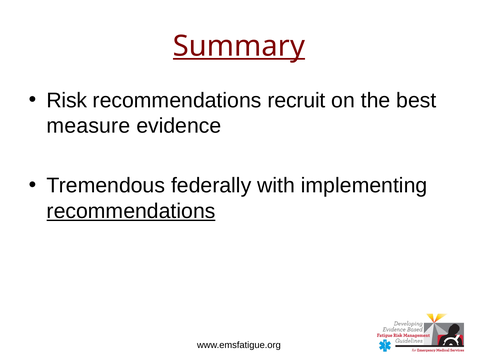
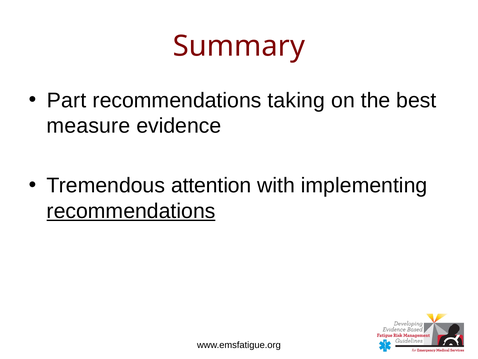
Summary underline: present -> none
Risk: Risk -> Part
recruit: recruit -> taking
federally: federally -> attention
